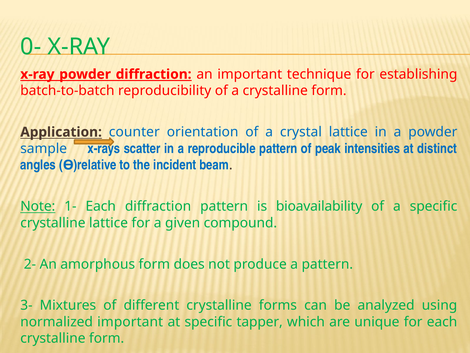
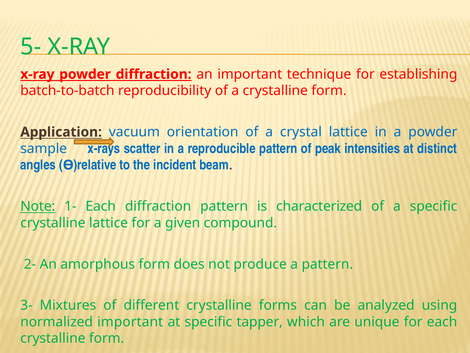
0-: 0- -> 5-
counter: counter -> vacuum
bioavailability: bioavailability -> characterized
